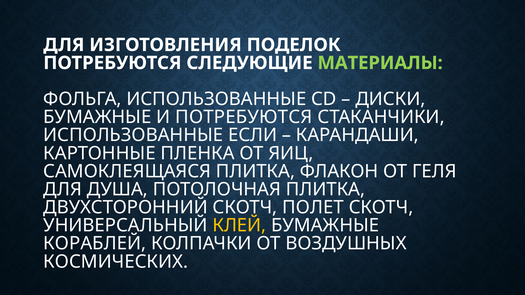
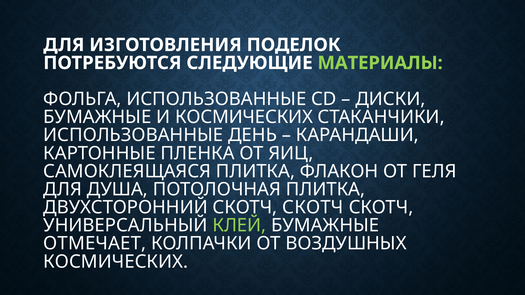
И ПОТРЕБУЮТСЯ: ПОТРЕБУЮТСЯ -> КОСМИЧЕСКИХ
ЕСЛИ: ЕСЛИ -> ДЕНЬ
ДВУХСТОРОННИЙ СКОТЧ ПОЛЕТ: ПОЛЕТ -> СКОТЧ
КЛЕЙ colour: yellow -> light green
КОРАБЛЕЙ: КОРАБЛЕЙ -> ОТМЕЧАЕТ
